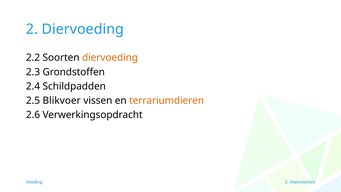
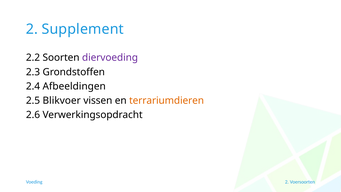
2 Diervoeding: Diervoeding -> Supplement
diervoeding at (110, 58) colour: orange -> purple
Schildpadden: Schildpadden -> Afbeeldingen
